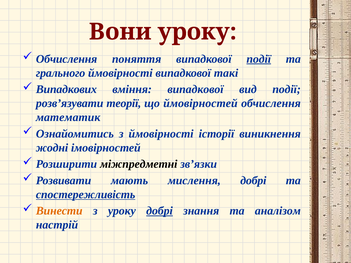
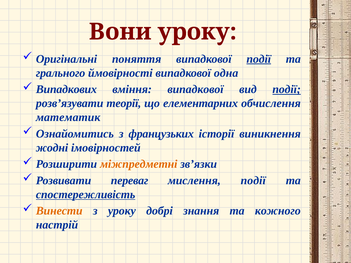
Обчислення at (67, 59): Обчислення -> Оригінальні
такі: такі -> одна
події at (287, 89) underline: none -> present
ймовірностей: ймовірностей -> елементарних
з ймовірності: ймовірності -> французьких
міжпредметні colour: black -> orange
мають: мають -> переваг
мислення добрі: добрі -> події
добрі at (160, 211) underline: present -> none
аналізом: аналізом -> кожного
